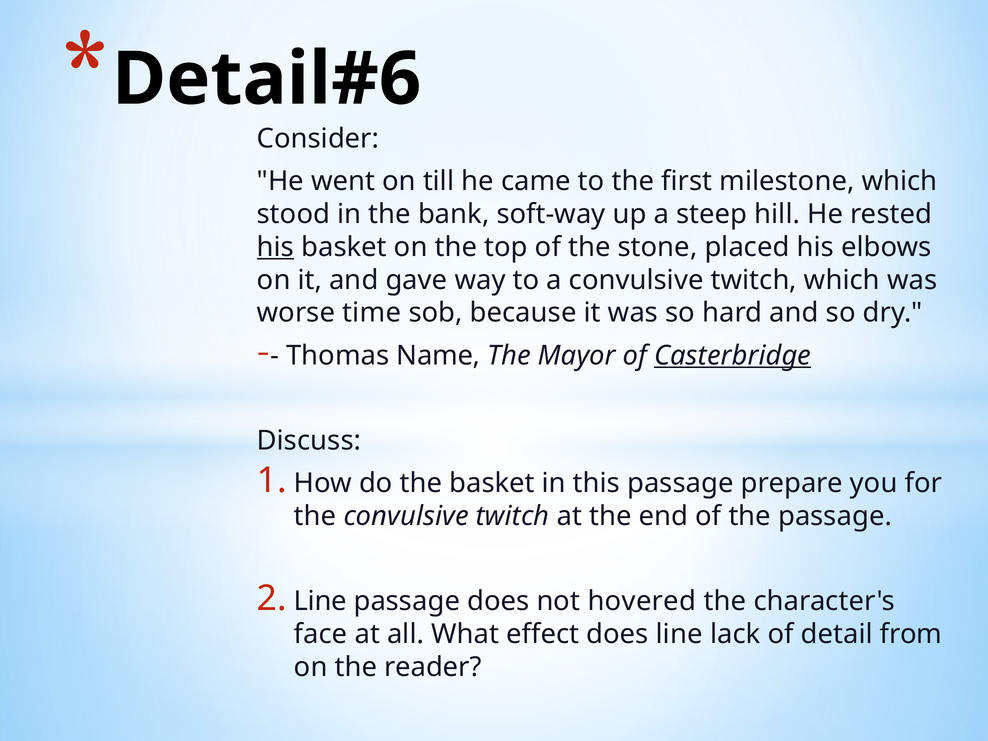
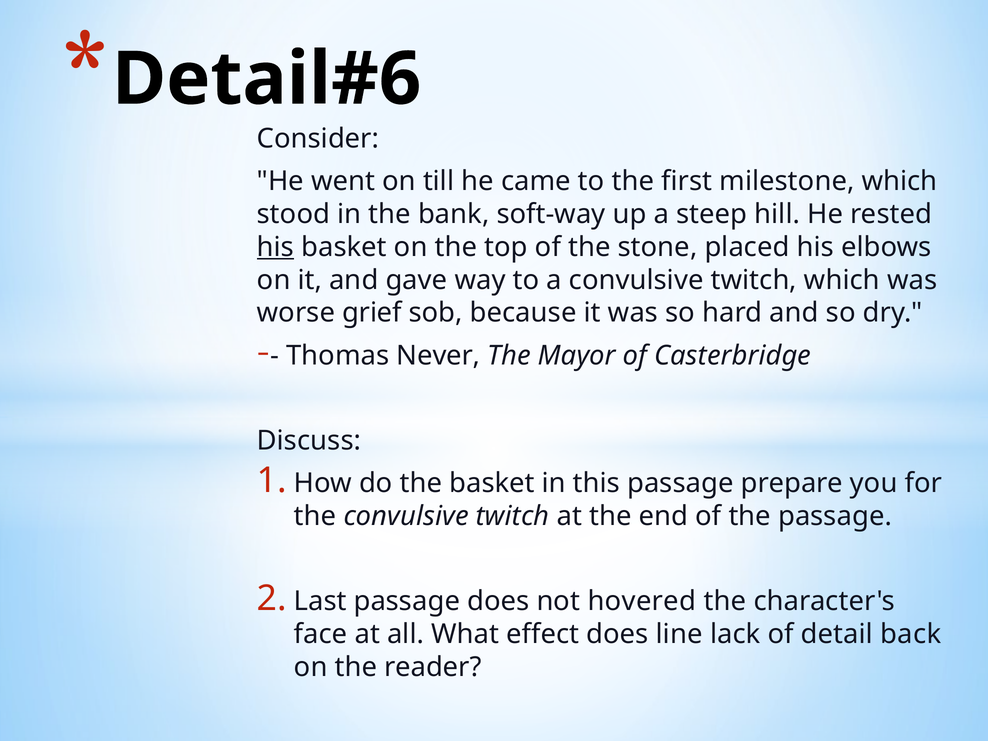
time: time -> grief
Name: Name -> Never
Casterbridge underline: present -> none
Line at (320, 601): Line -> Last
from: from -> back
